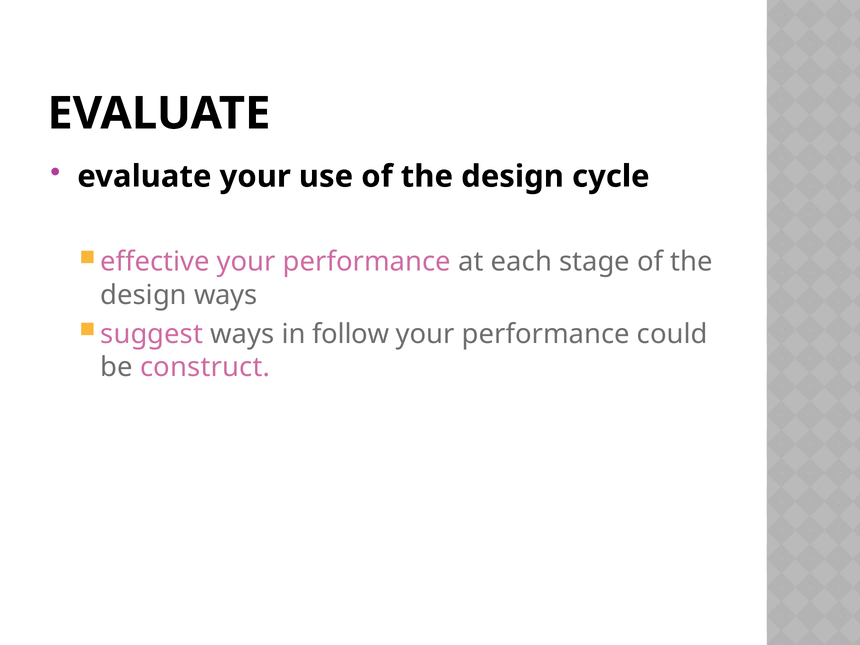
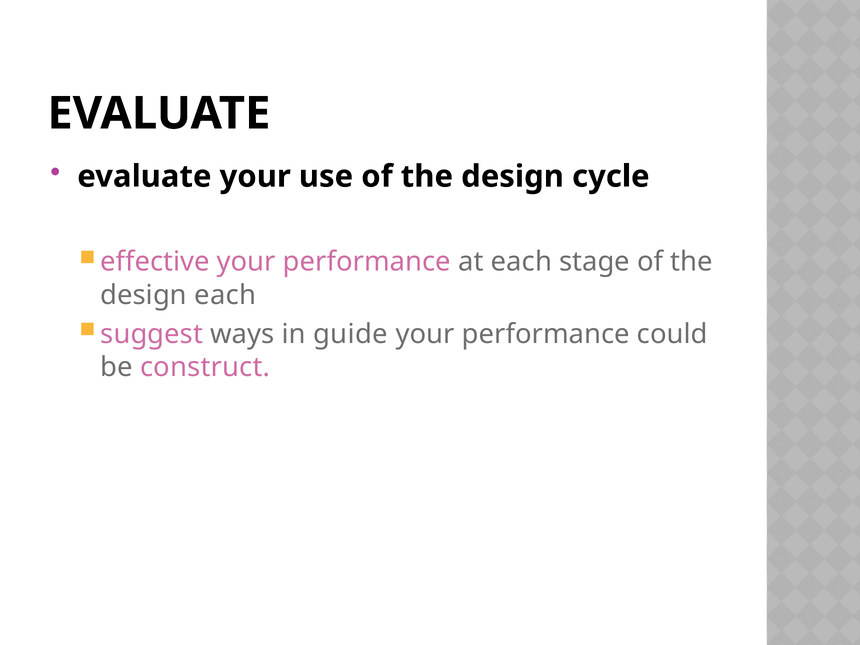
design ways: ways -> each
follow: follow -> guide
